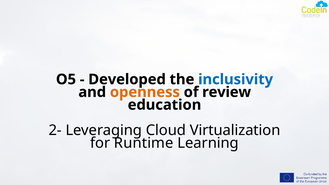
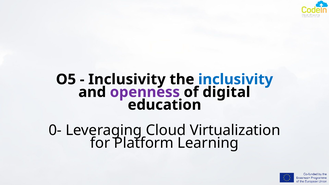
Developed at (127, 79): Developed -> Inclusivity
openness colour: orange -> purple
review: review -> digital
2-: 2- -> 0-
Runtime: Runtime -> Platform
